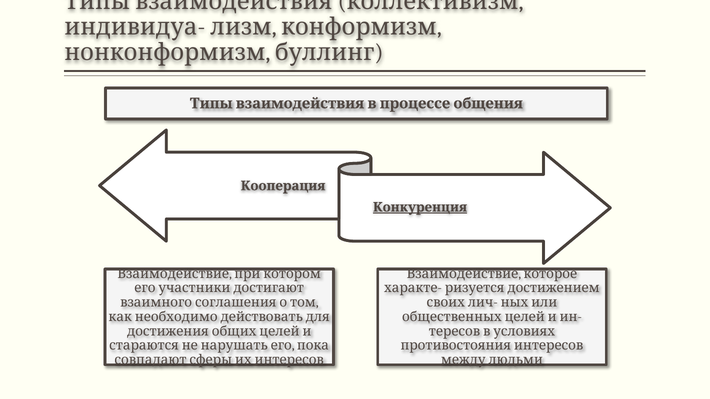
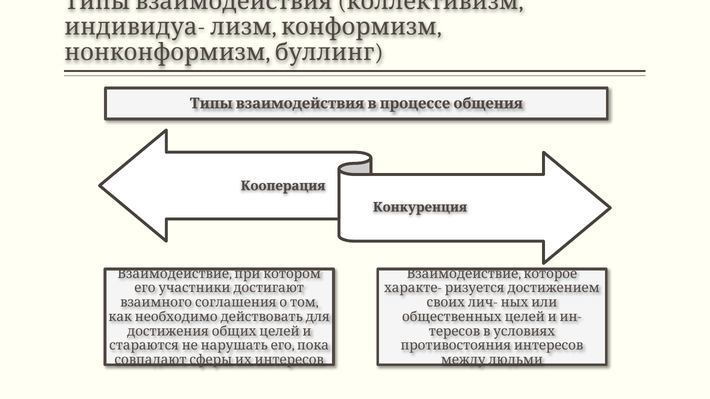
Конкуренция underline: present -> none
